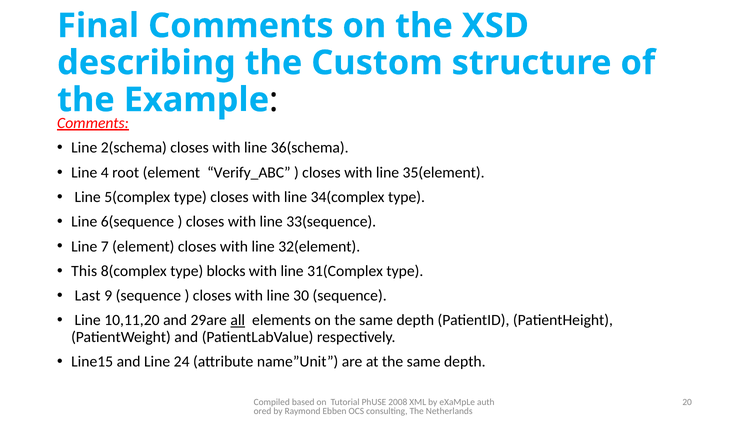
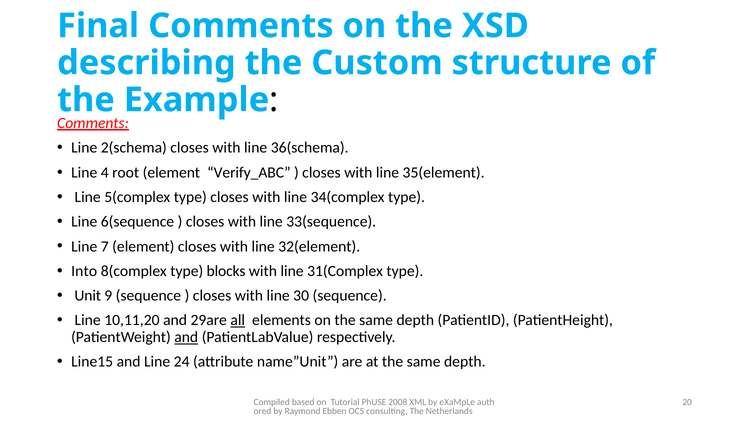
This: This -> Into
Last: Last -> Unit
and at (186, 337) underline: none -> present
